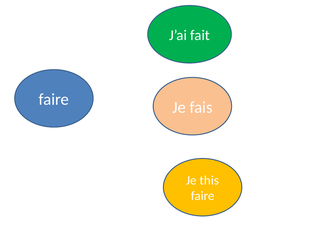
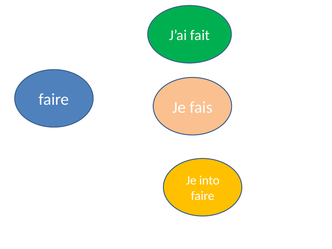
this: this -> into
